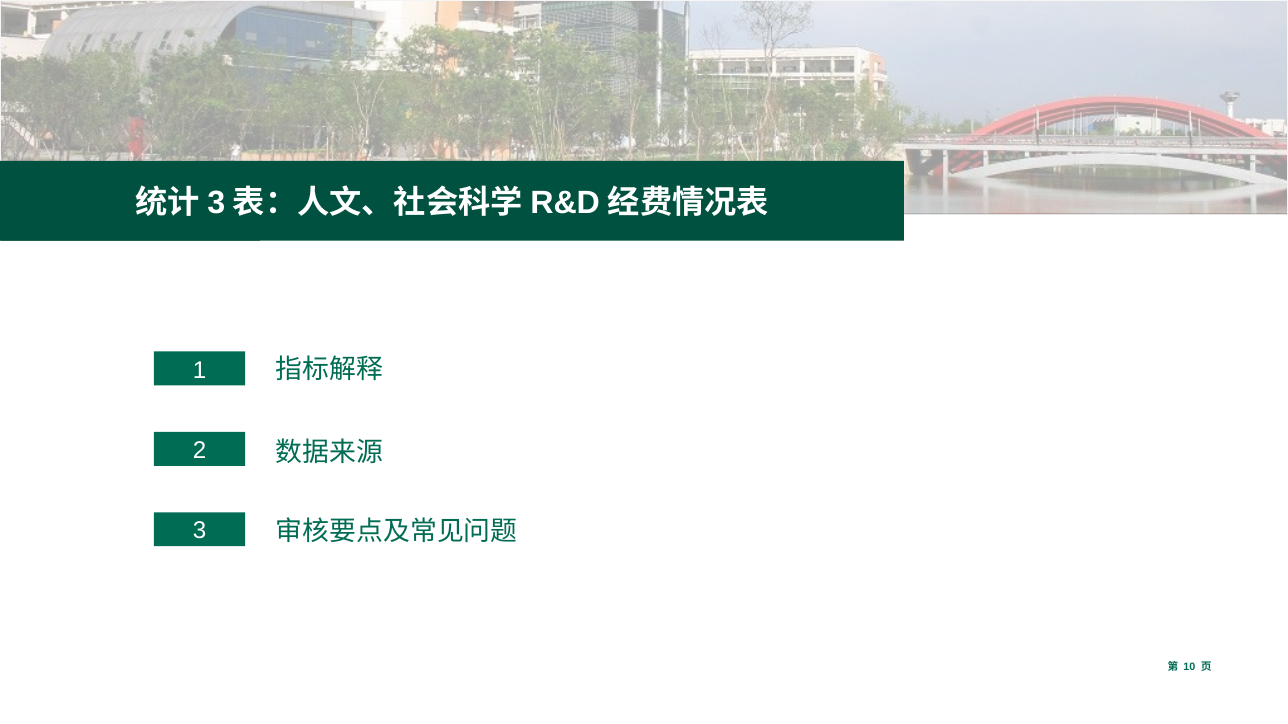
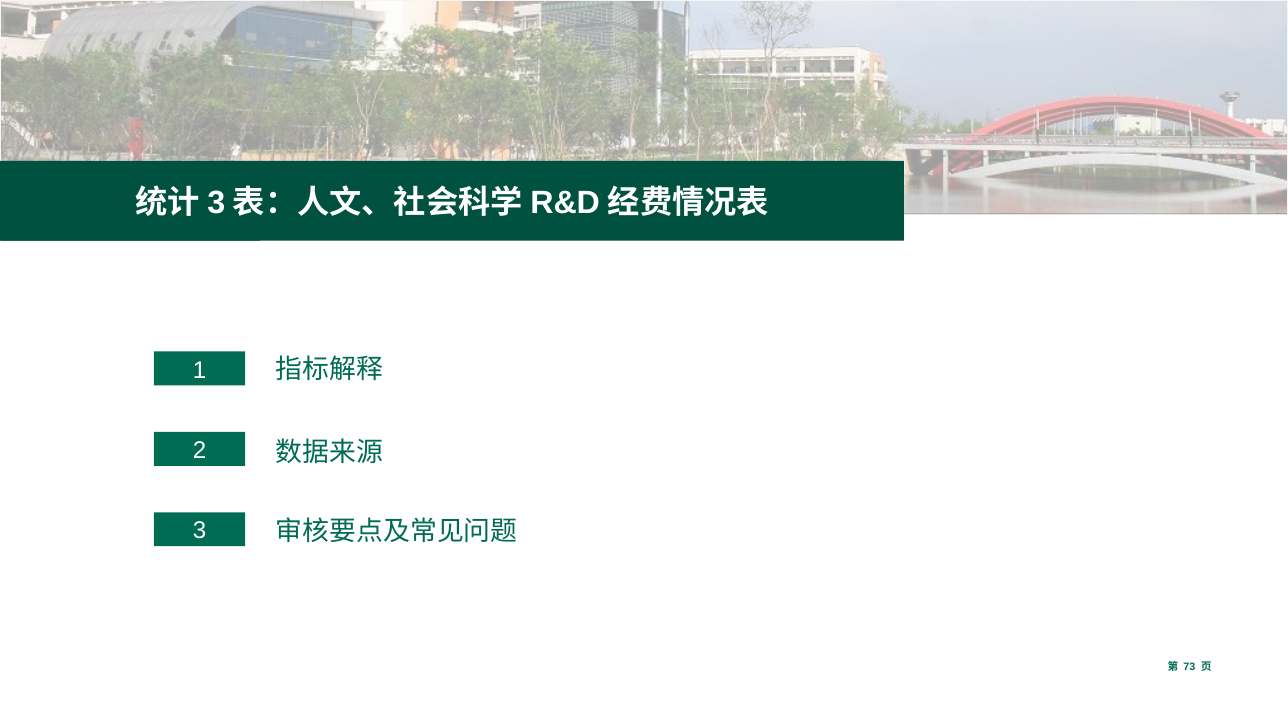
10: 10 -> 73
